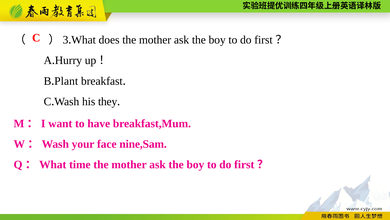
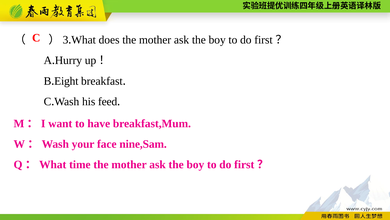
Plant: Plant -> Eight
they: they -> feed
